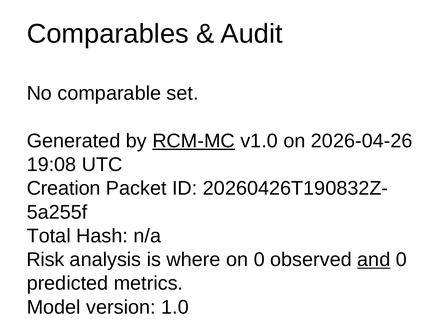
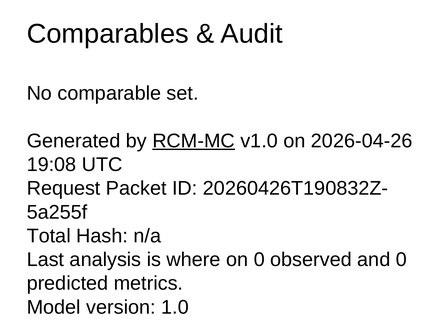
Creation: Creation -> Request
Risk: Risk -> Last
and underline: present -> none
